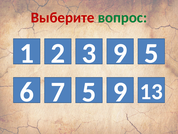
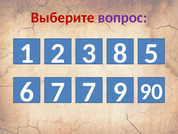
вопрос colour: green -> purple
3 9: 9 -> 8
7 5: 5 -> 7
13: 13 -> 90
